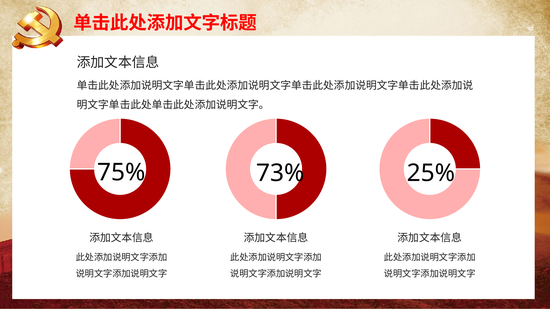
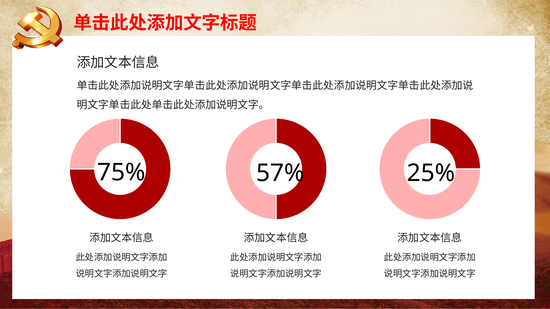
73%: 73% -> 57%
